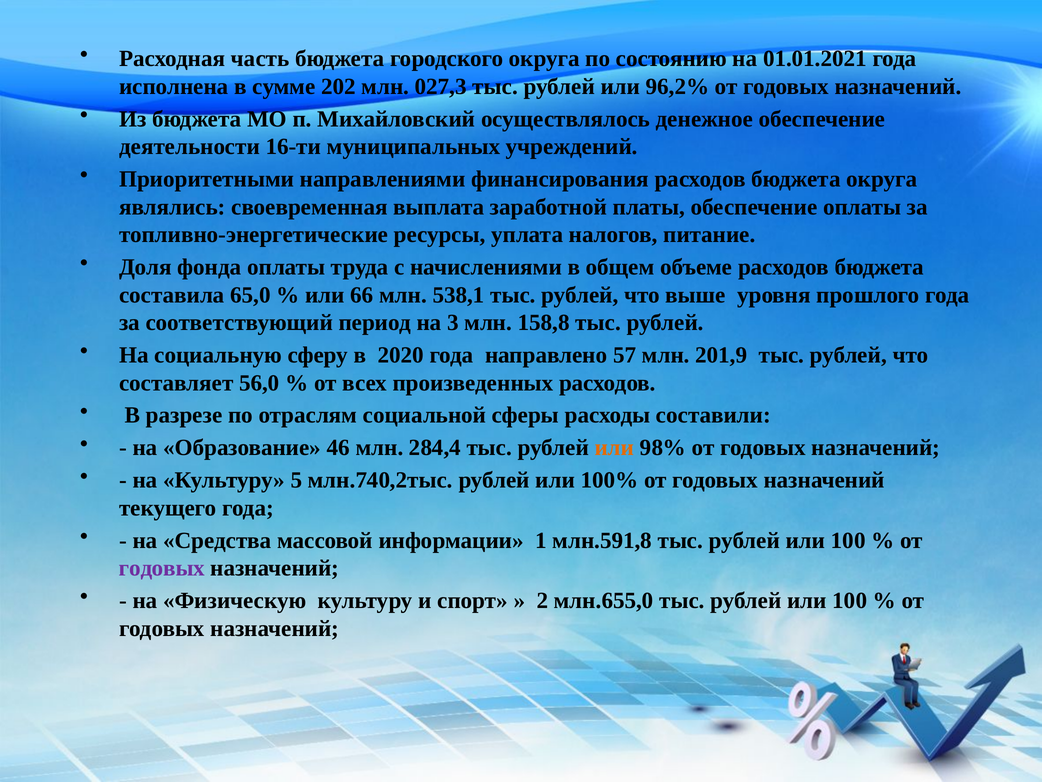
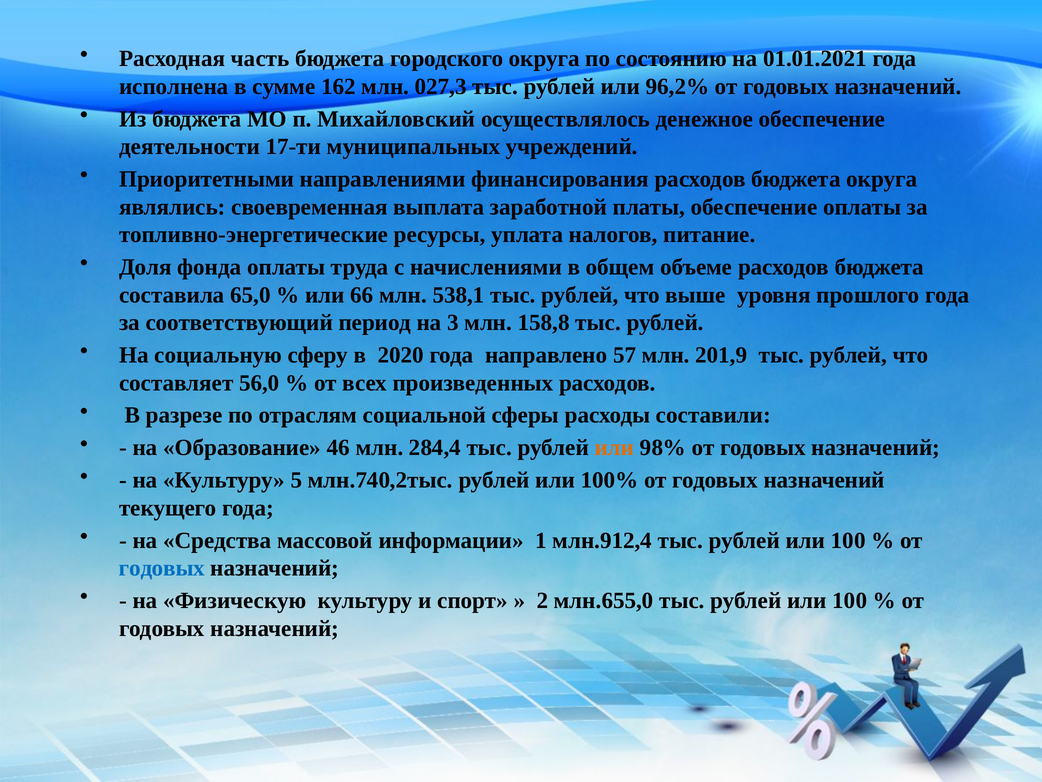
202: 202 -> 162
16-ти: 16-ти -> 17-ти
млн.591,8: млн.591,8 -> млн.912,4
годовых at (162, 568) colour: purple -> blue
